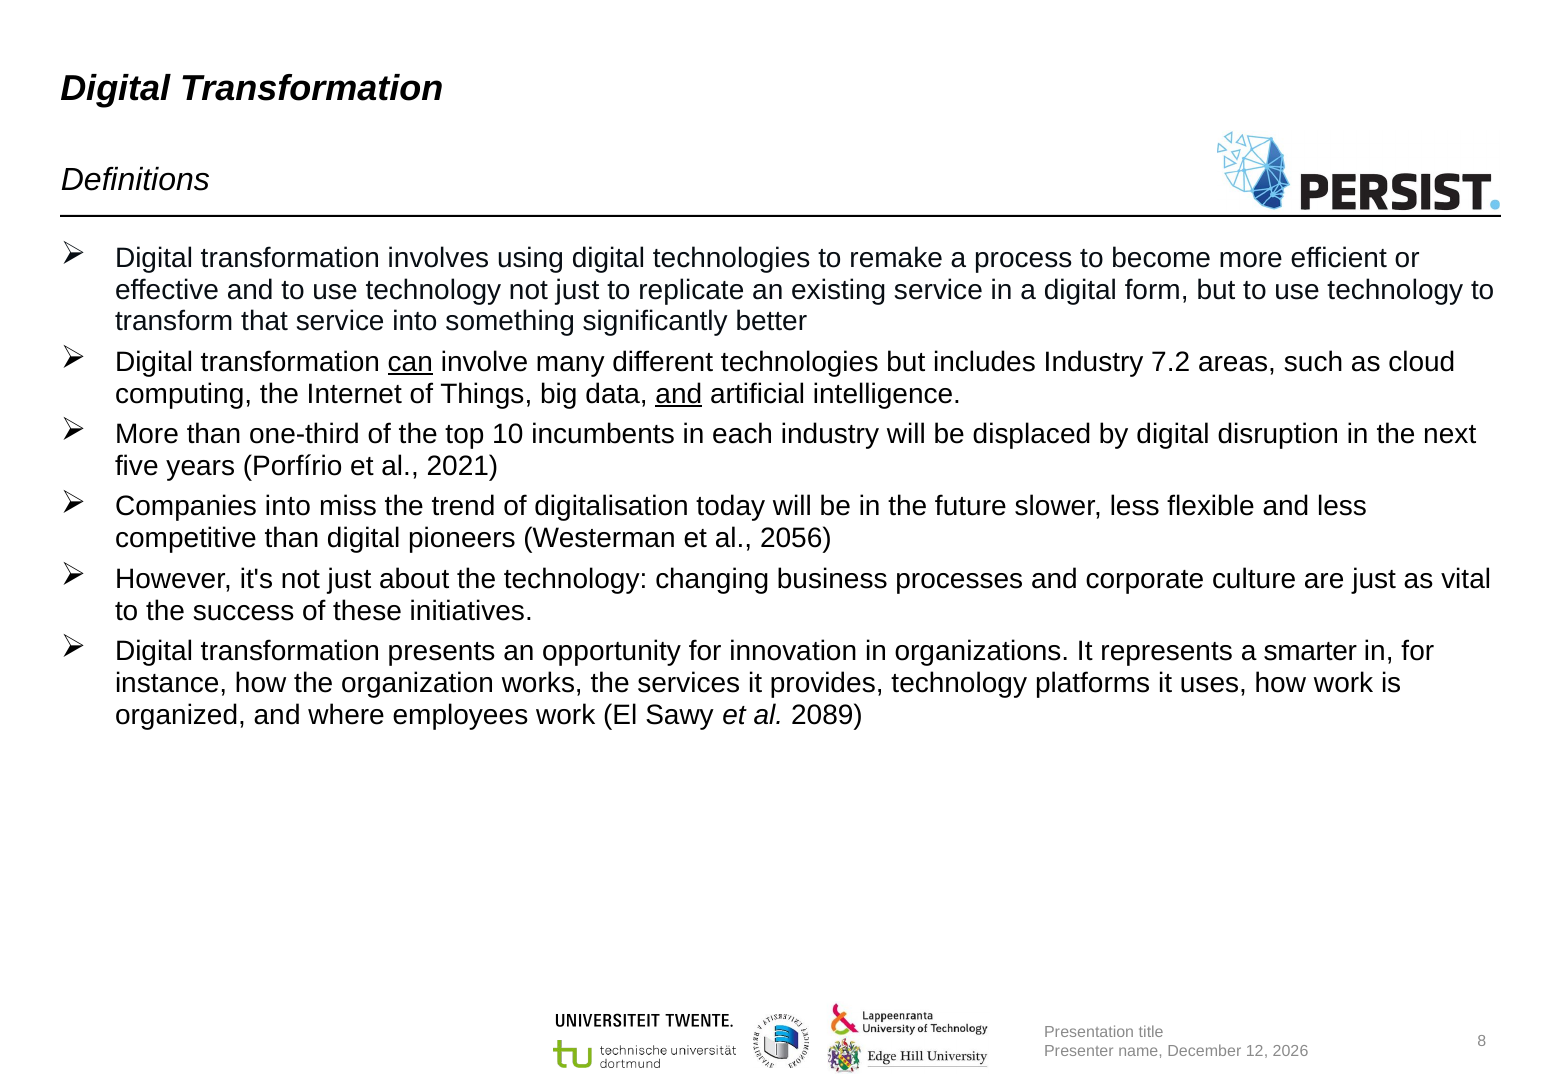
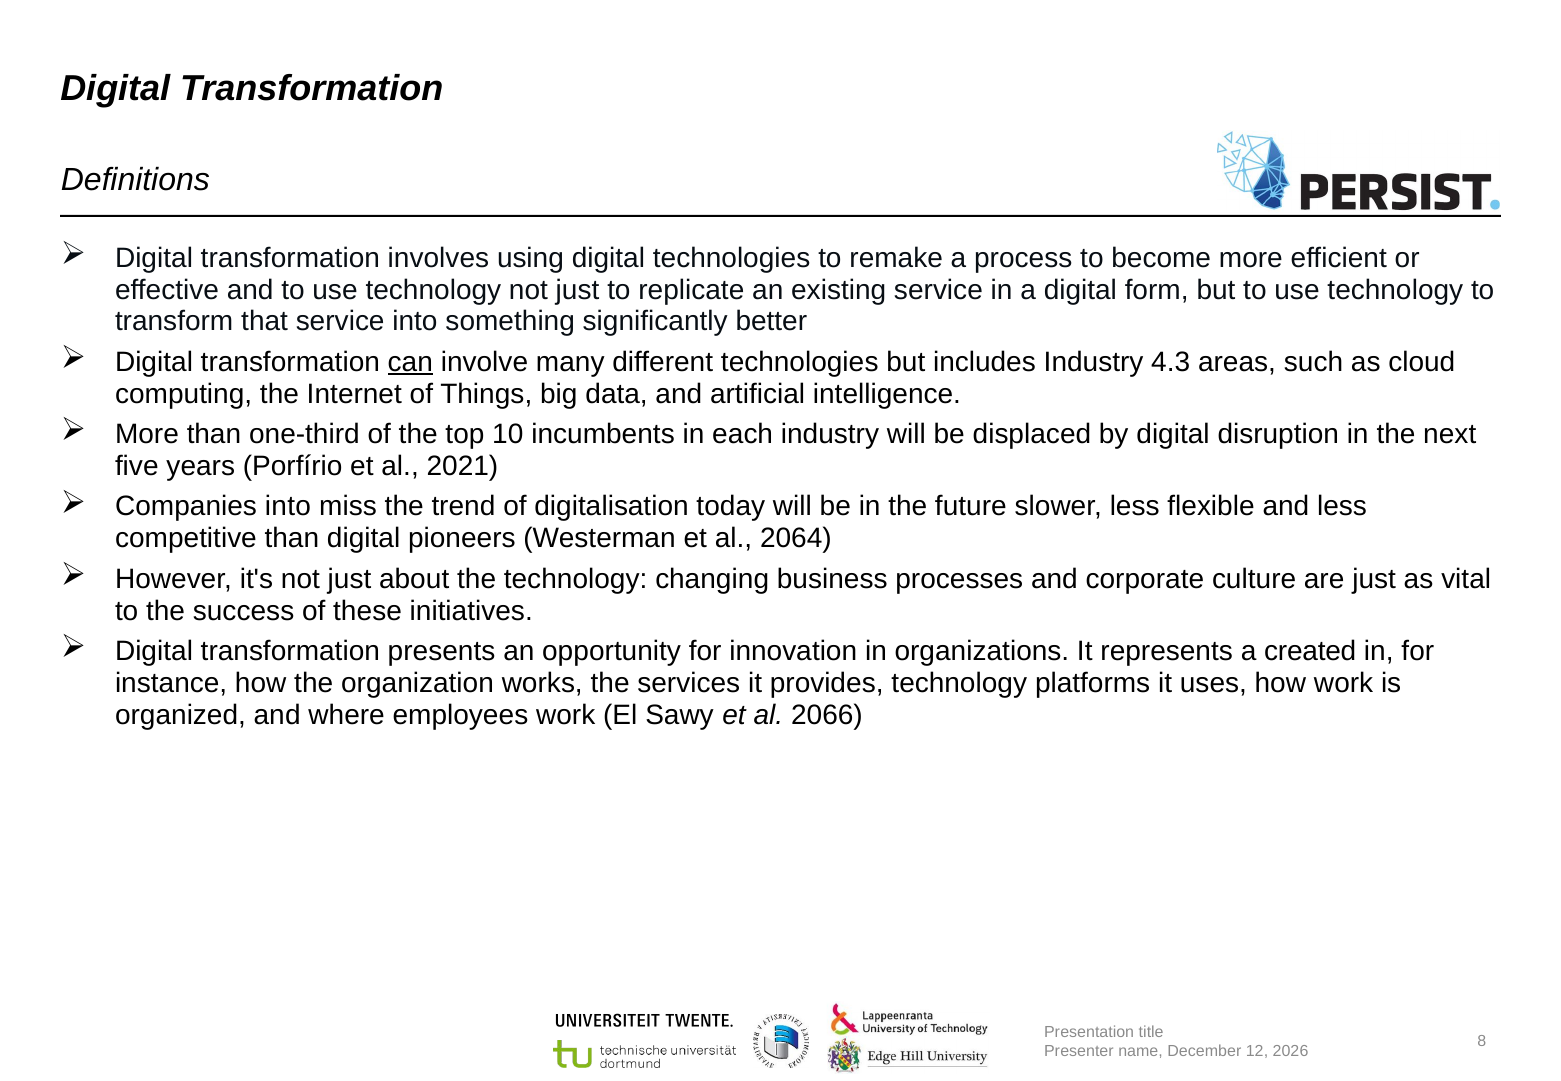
7.2: 7.2 -> 4.3
and at (679, 394) underline: present -> none
2056: 2056 -> 2064
smarter: smarter -> created
2089: 2089 -> 2066
